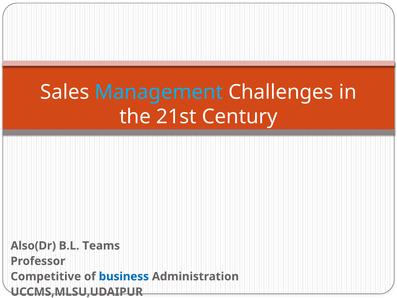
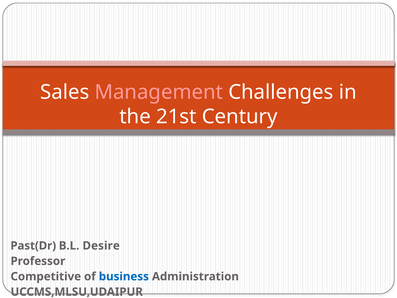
Management colour: light blue -> pink
Also(Dr: Also(Dr -> Past(Dr
Teams: Teams -> Desire
